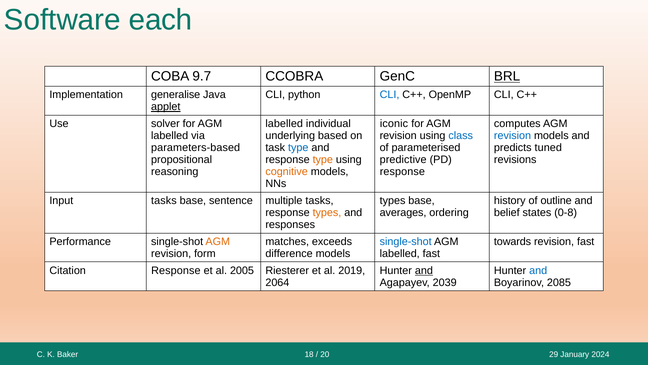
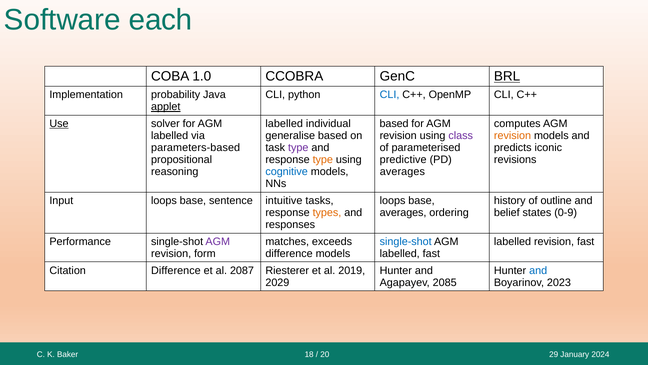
9.7: 9.7 -> 1.0
generalise: generalise -> probability
Use underline: none -> present
iconic at (394, 124): iconic -> based
underlying: underlying -> generalise
class colour: blue -> purple
revision at (513, 136) colour: blue -> orange
type at (298, 148) colour: blue -> purple
tuned: tuned -> iconic
cognitive colour: orange -> blue
response at (402, 172): response -> averages
Input tasks: tasks -> loops
multiple: multiple -> intuitive
types at (393, 200): types -> loops
0-8: 0-8 -> 0-9
AGM at (218, 241) colour: orange -> purple
towards at (513, 241): towards -> labelled
Citation Response: Response -> Difference
2005: 2005 -> 2087
and at (424, 270) underline: present -> none
2064: 2064 -> 2029
2039: 2039 -> 2085
2085: 2085 -> 2023
